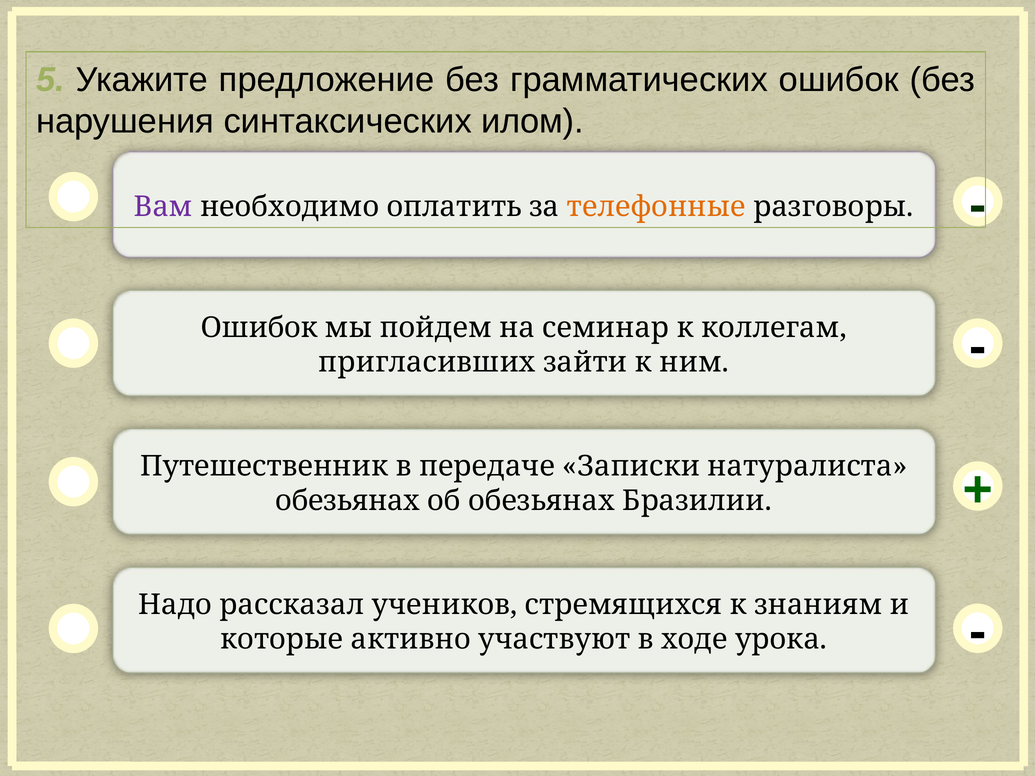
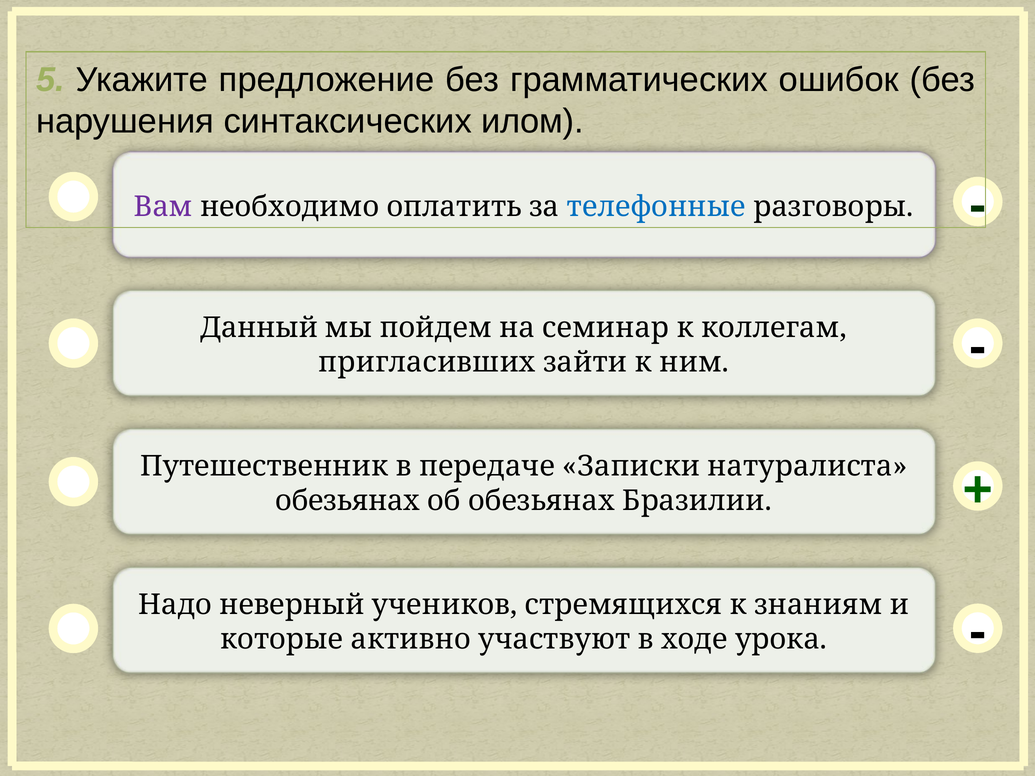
телефонные colour: orange -> blue
Ошибок at (259, 328): Ошибок -> Данный
рассказал: рассказал -> неверный
